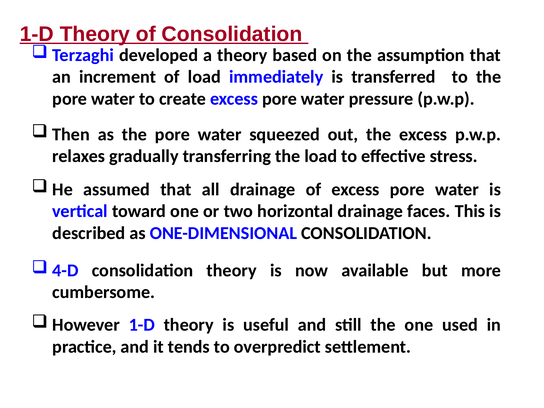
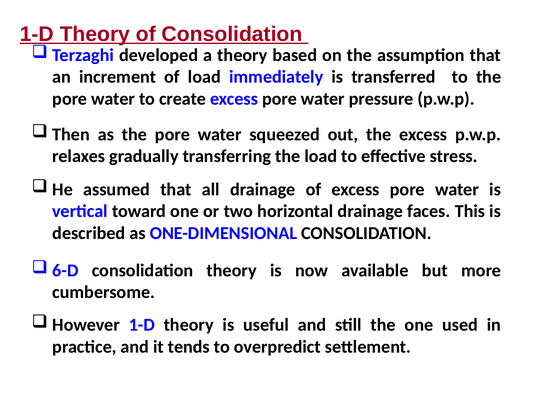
4-D: 4-D -> 6-D
